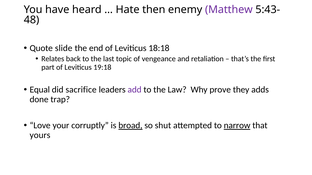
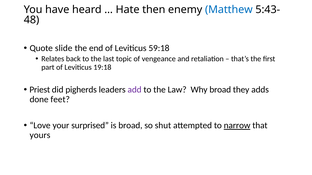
Matthew colour: purple -> blue
18:18: 18:18 -> 59:18
Equal: Equal -> Priest
sacrifice: sacrifice -> pigherds
Why prove: prove -> broad
trap: trap -> feet
corruptly: corruptly -> surprised
broad at (130, 126) underline: present -> none
